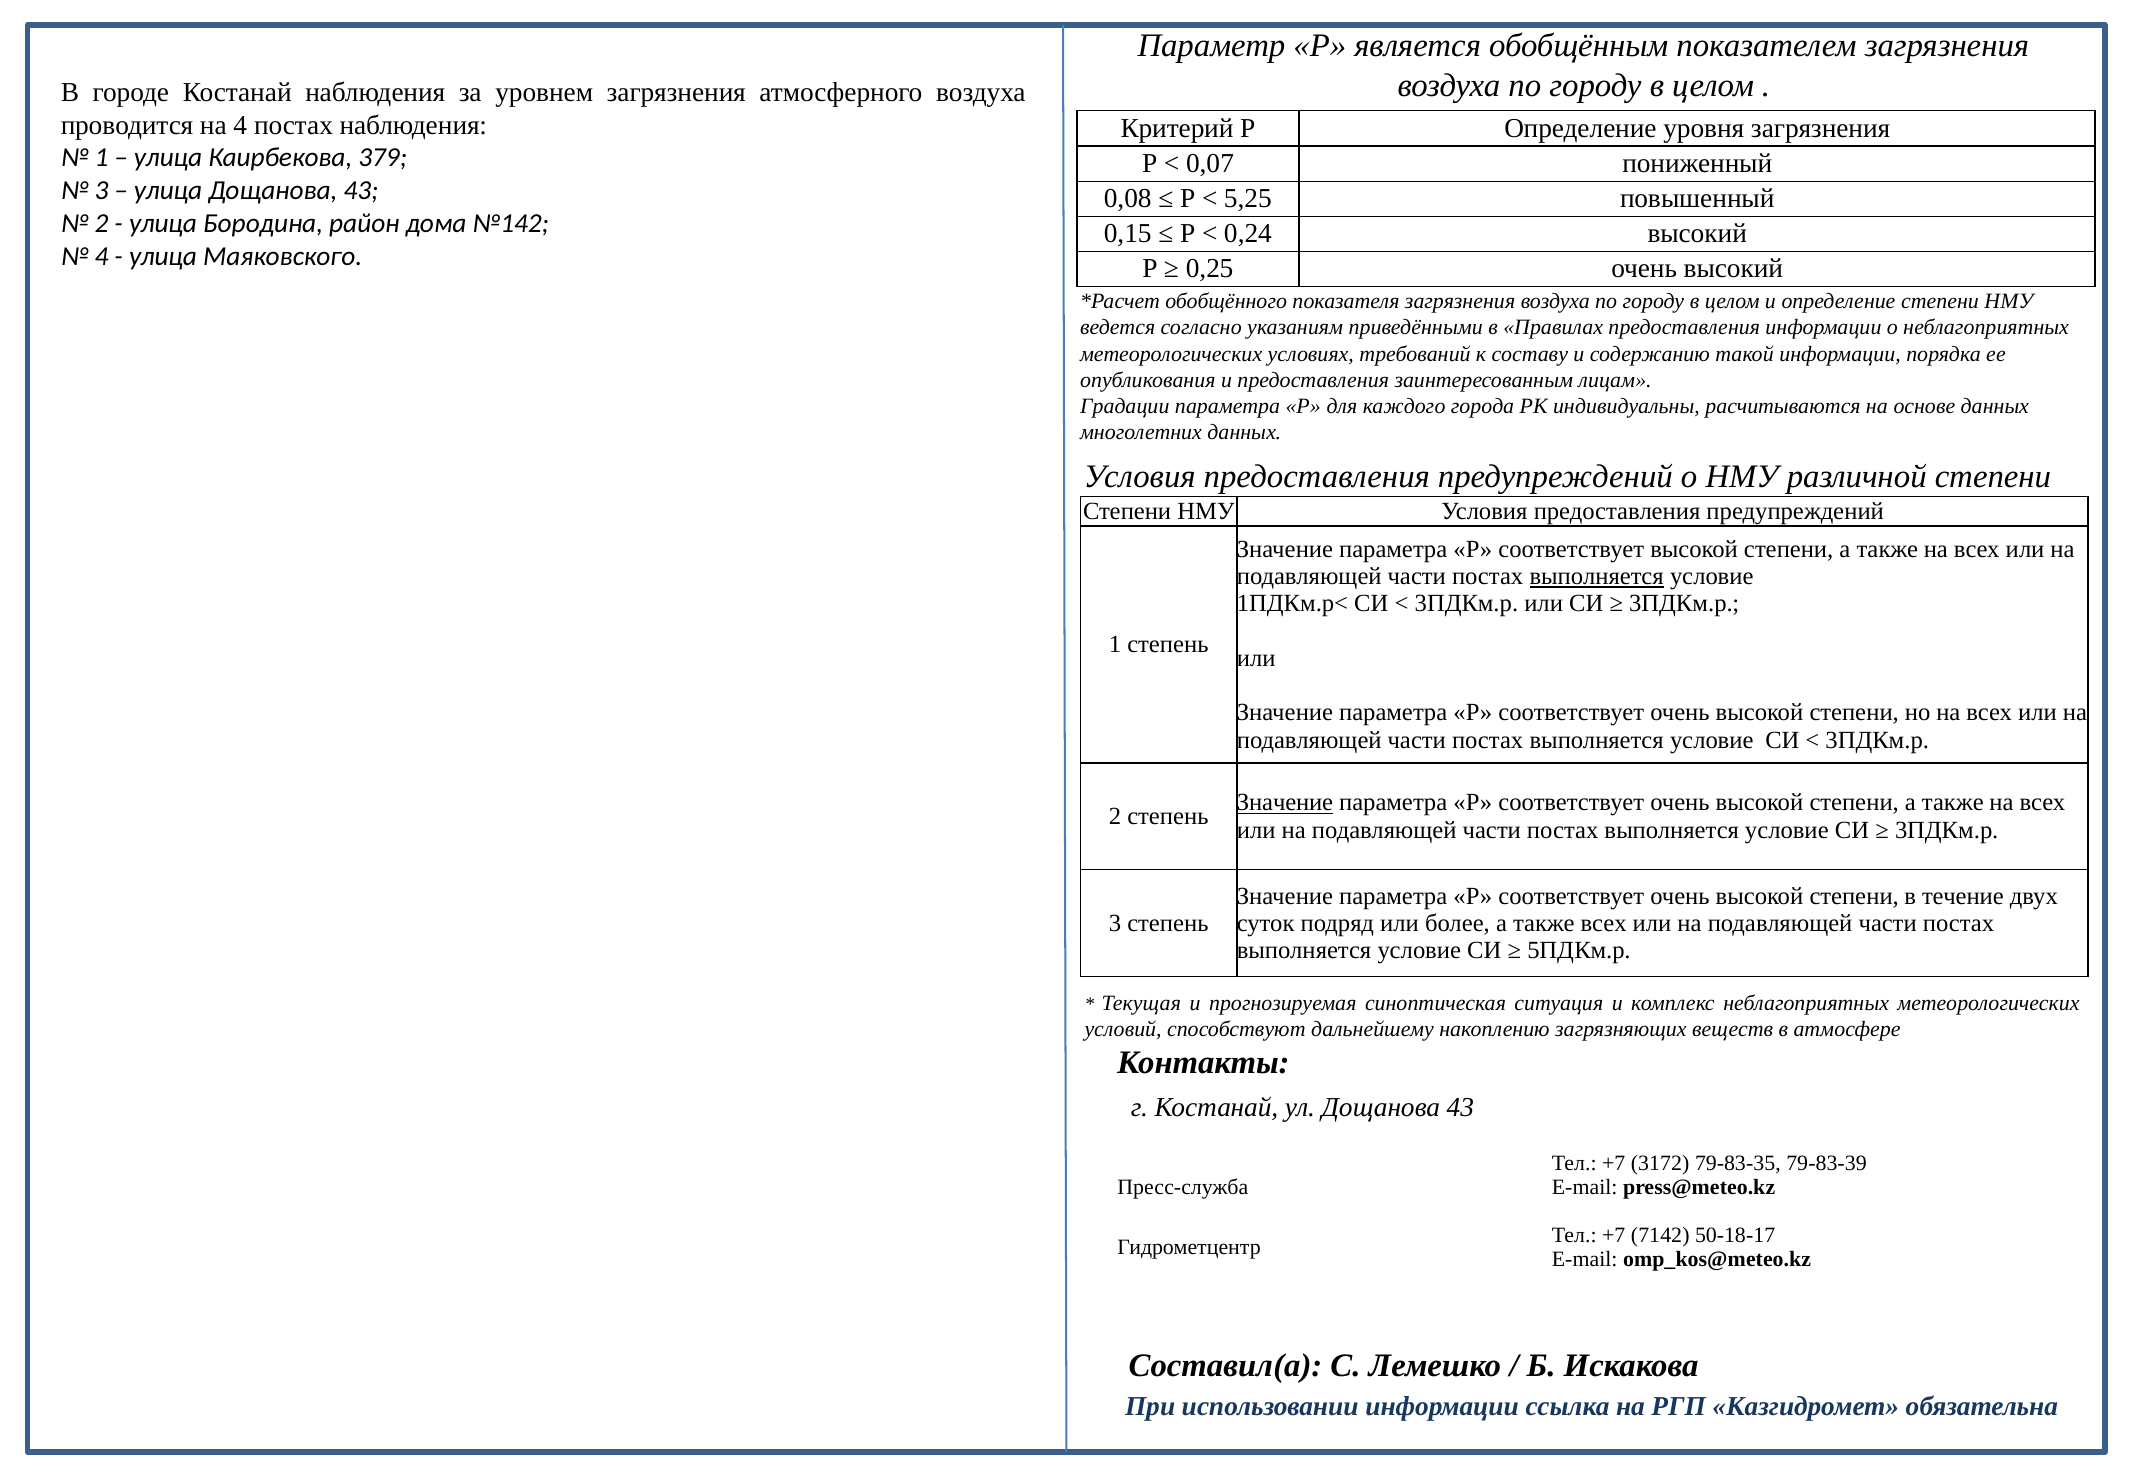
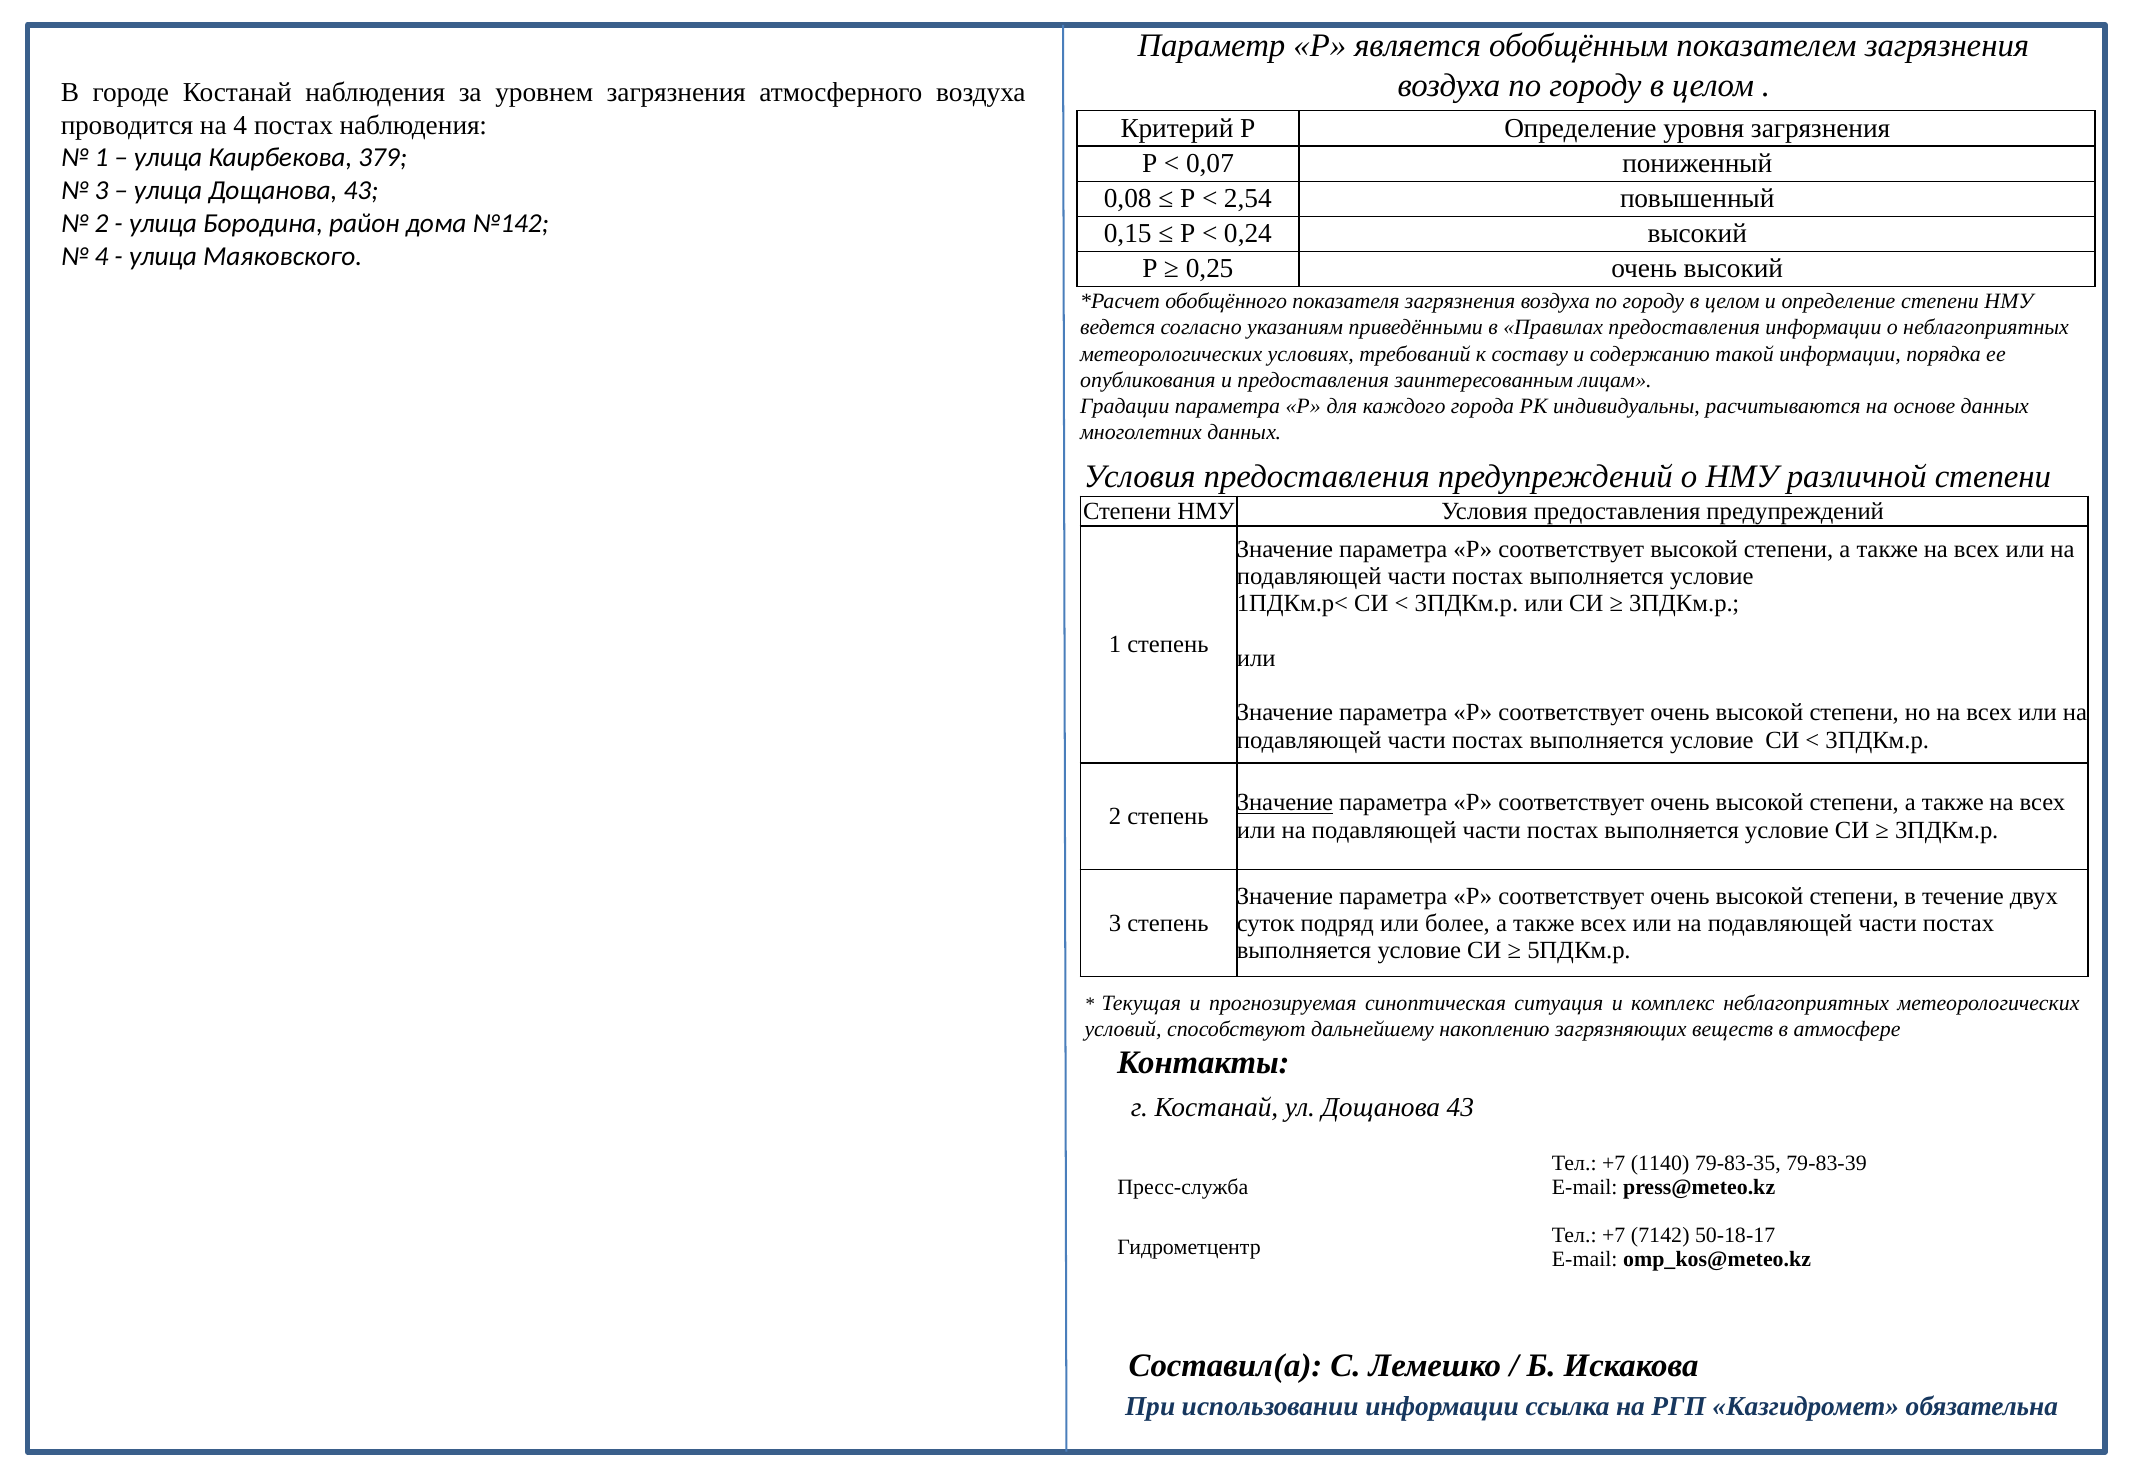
5,25: 5,25 -> 2,54
выполняется at (1597, 576) underline: present -> none
3172: 3172 -> 1140
